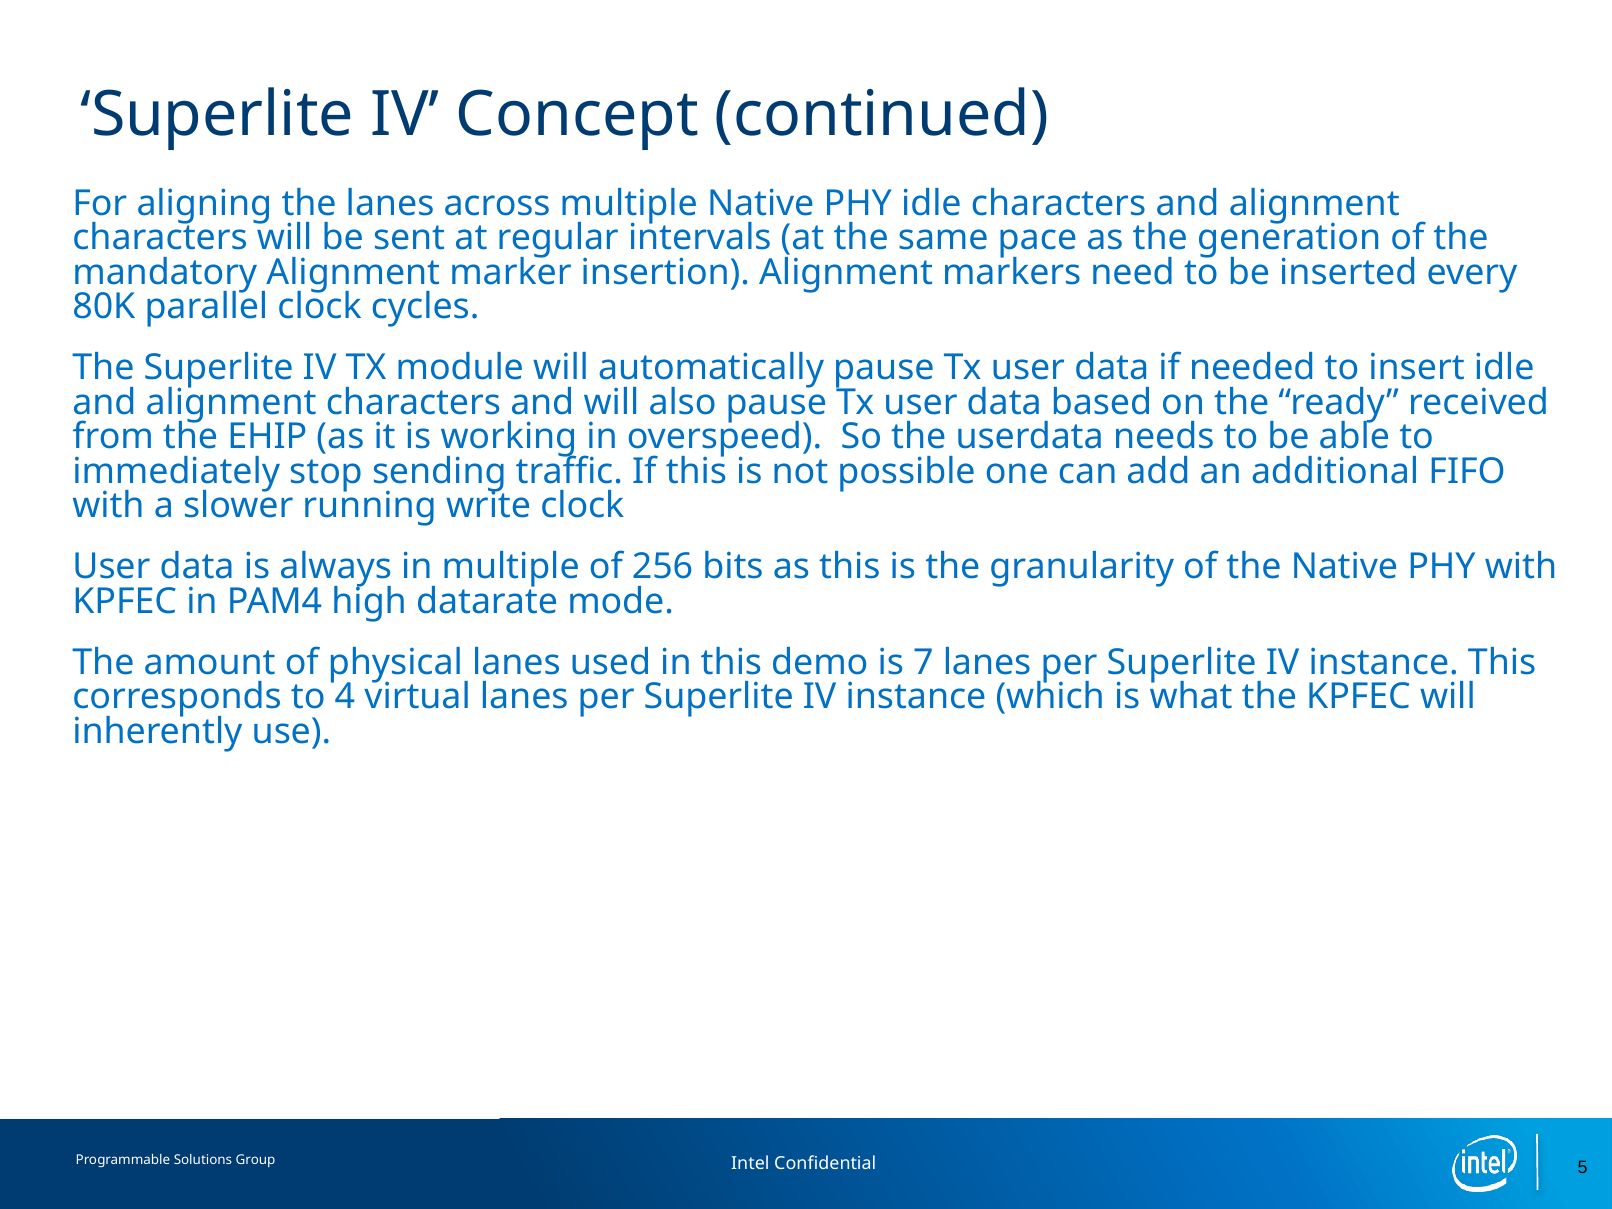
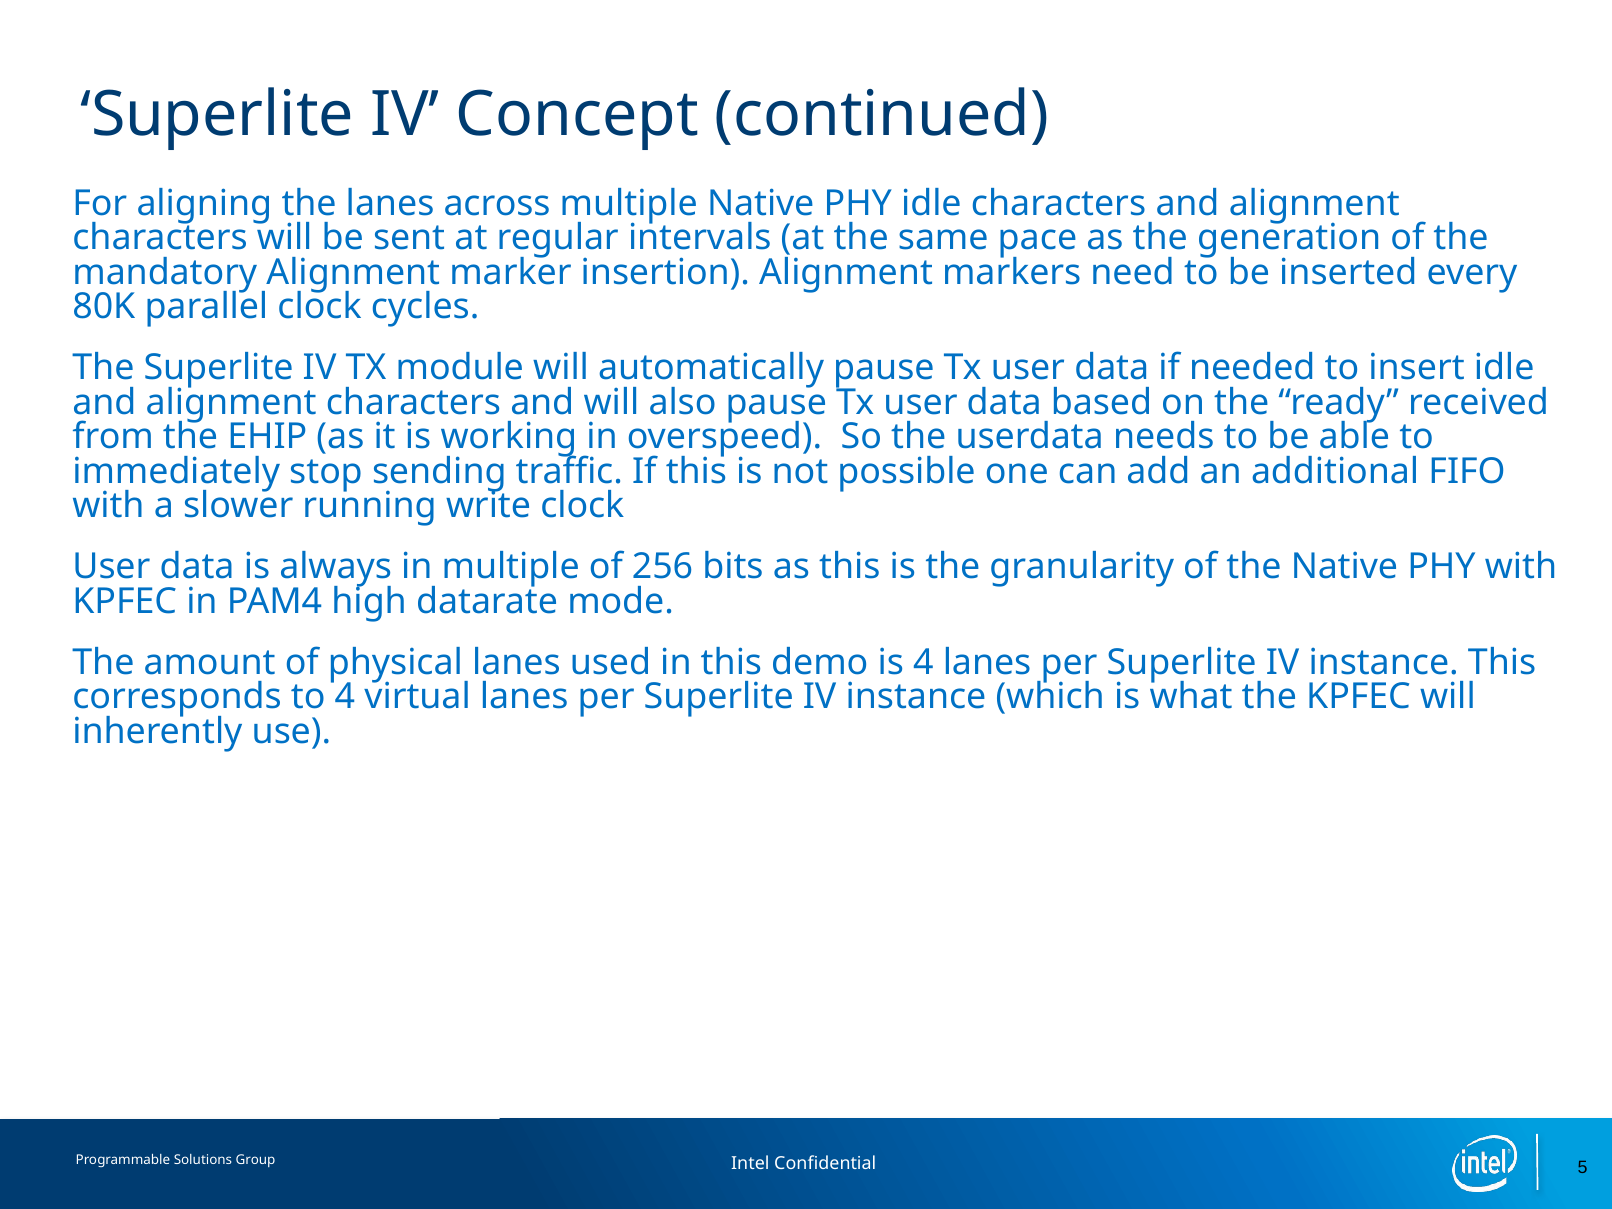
is 7: 7 -> 4
